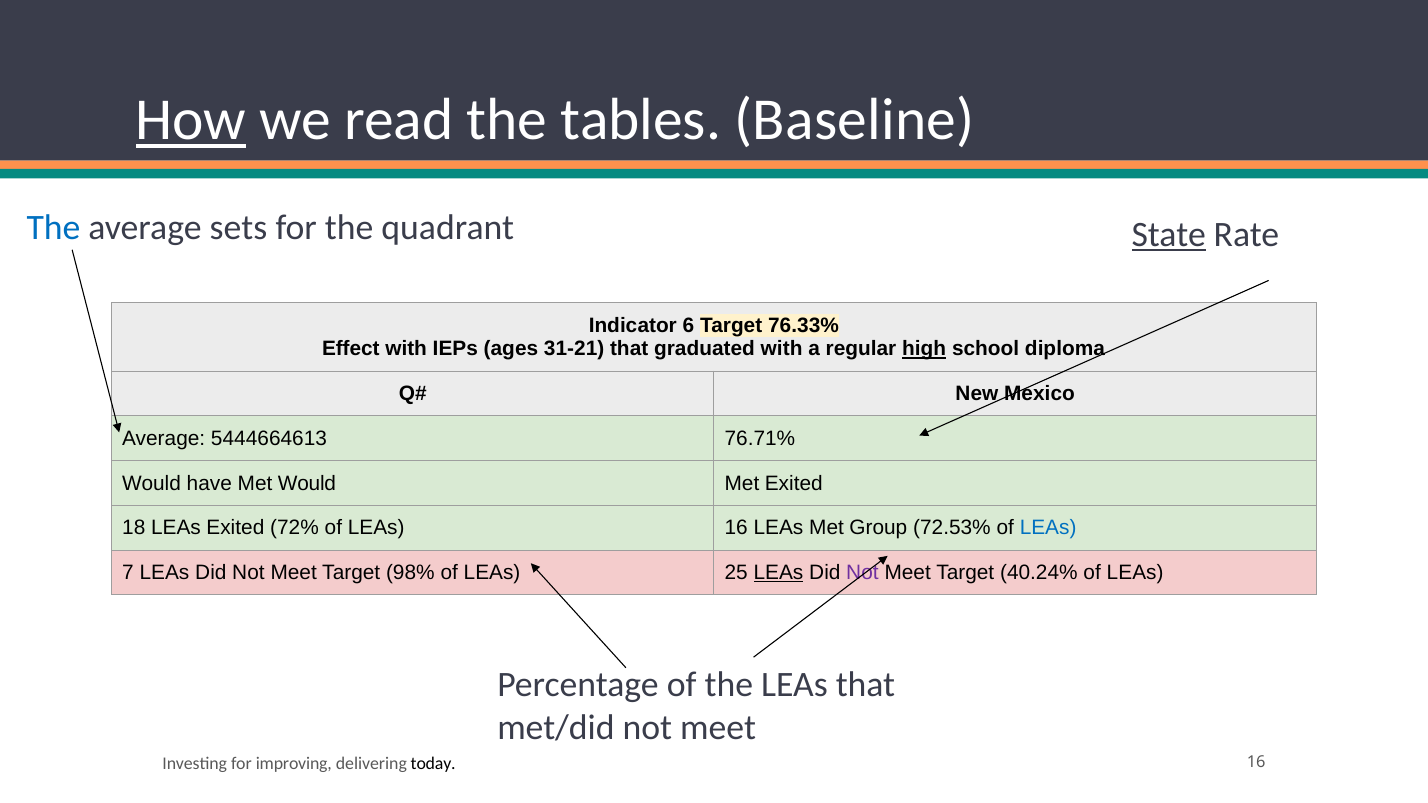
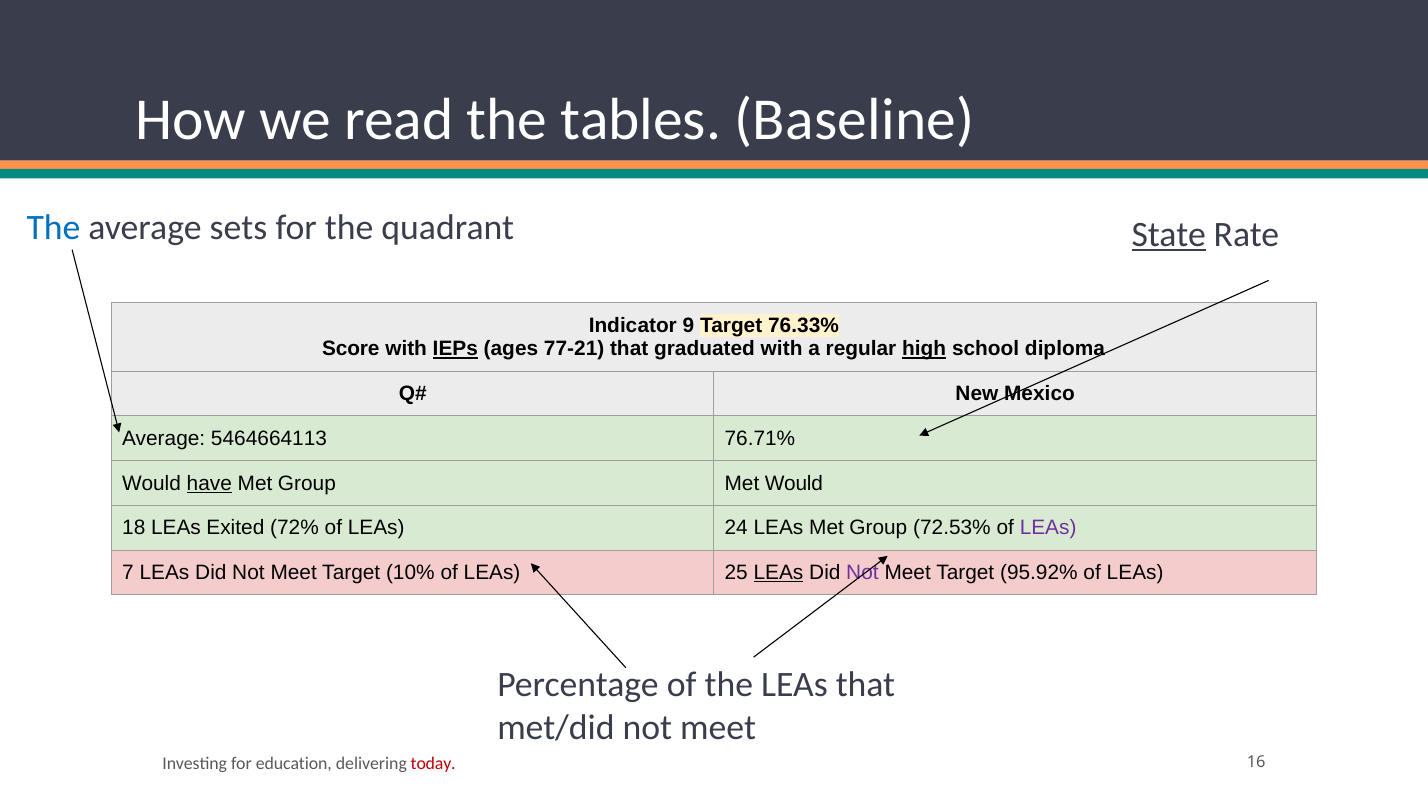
How underline: present -> none
6: 6 -> 9
Effect: Effect -> Score
IEPs underline: none -> present
31-21: 31-21 -> 77-21
5444664613: 5444664613 -> 5464664113
have underline: none -> present
Would at (307, 484): Would -> Group
Met Exited: Exited -> Would
LEAs 16: 16 -> 24
LEAs at (1048, 528) colour: blue -> purple
98%: 98% -> 10%
40.24%: 40.24% -> 95.92%
improving: improving -> education
today colour: black -> red
